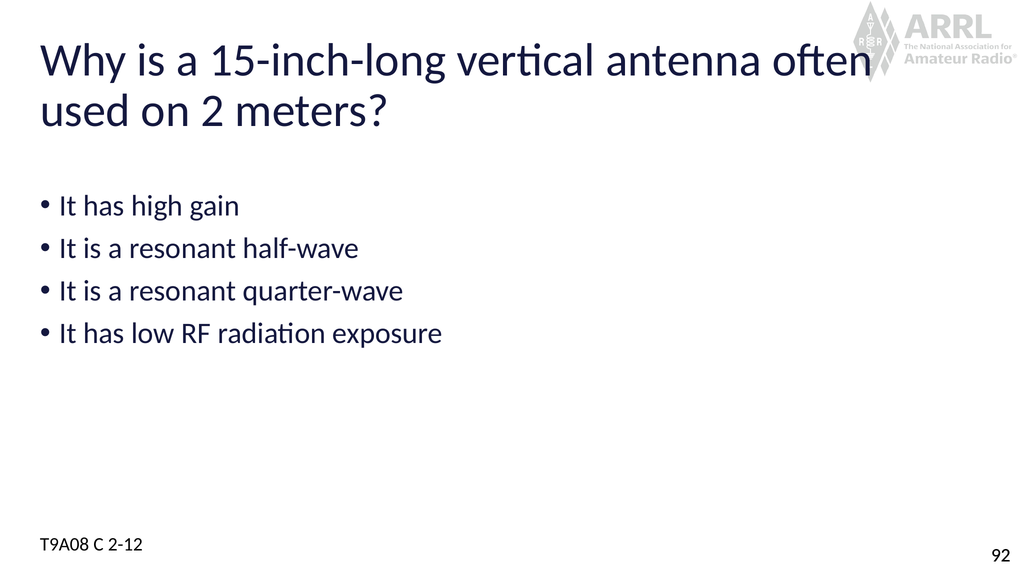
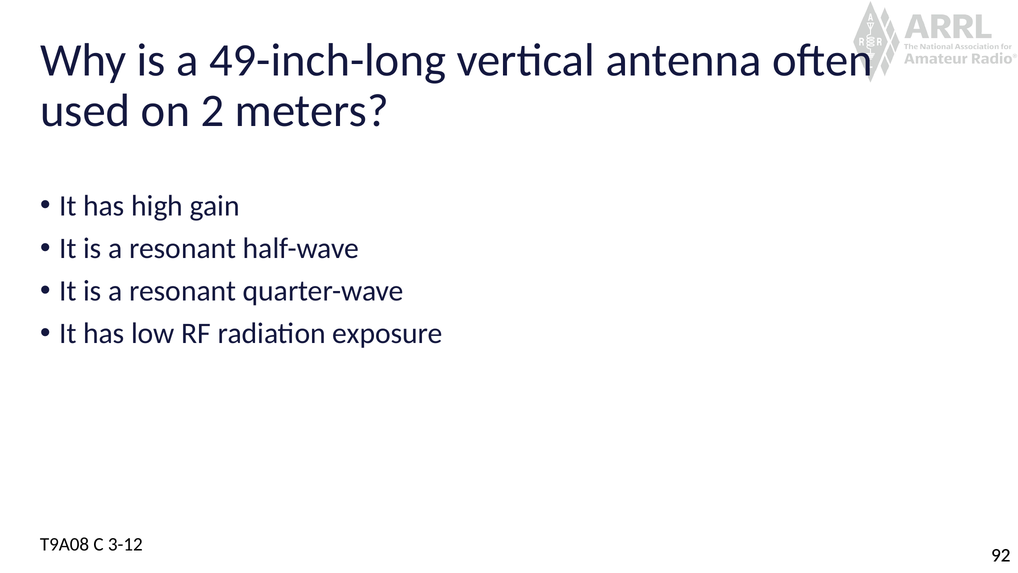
15-inch-long: 15-inch-long -> 49-inch-long
2-12: 2-12 -> 3-12
